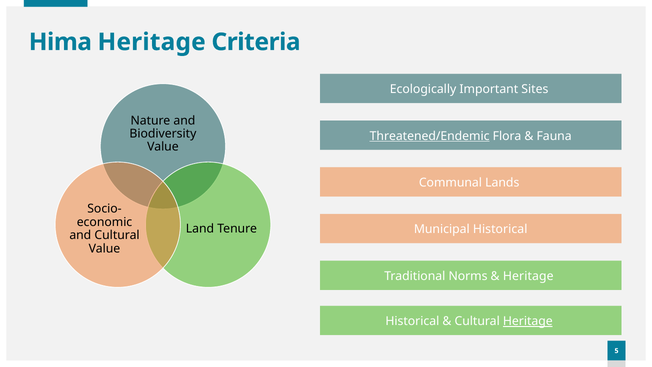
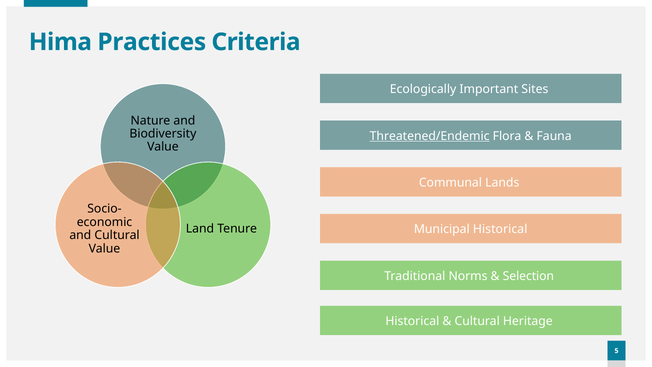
Hima Heritage: Heritage -> Practices
Heritage at (528, 276): Heritage -> Selection
Heritage at (528, 321) underline: present -> none
